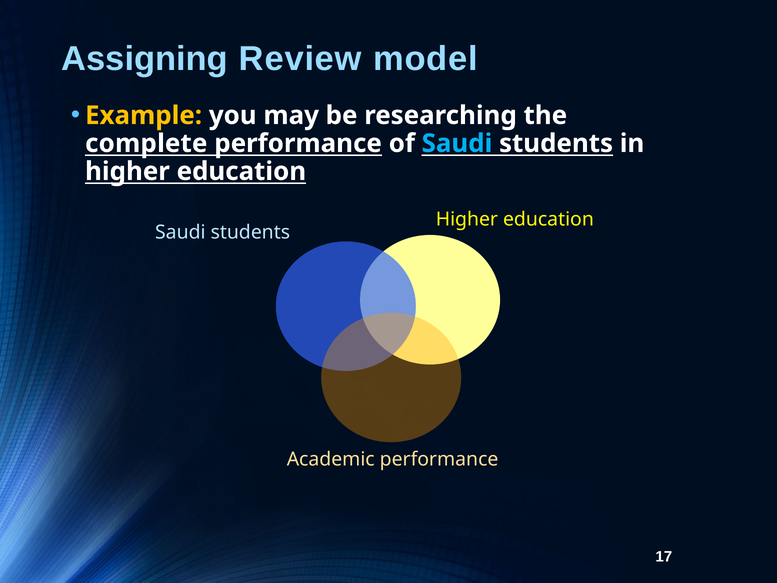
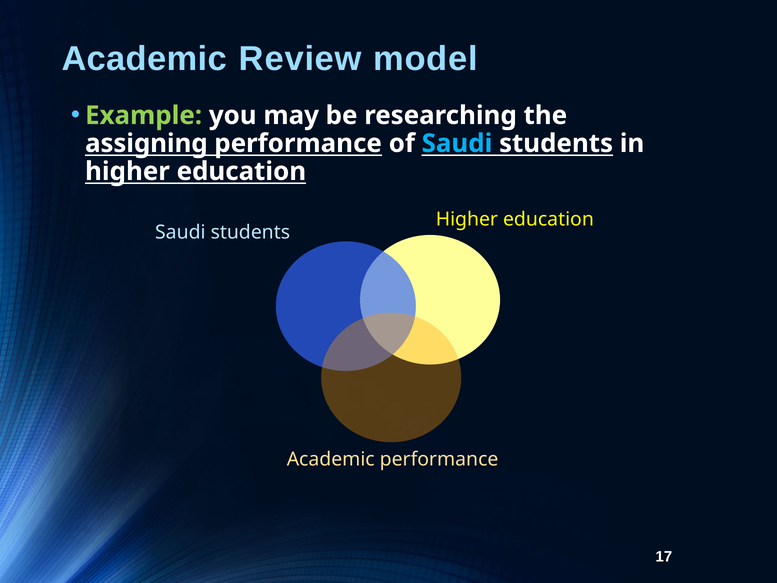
Assigning at (145, 59): Assigning -> Academic
Example colour: yellow -> light green
complete: complete -> assigning
